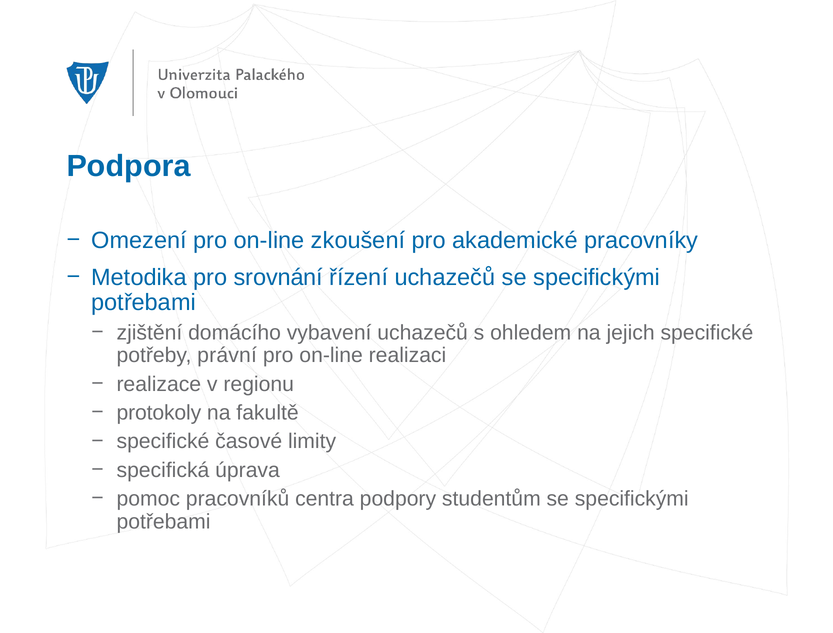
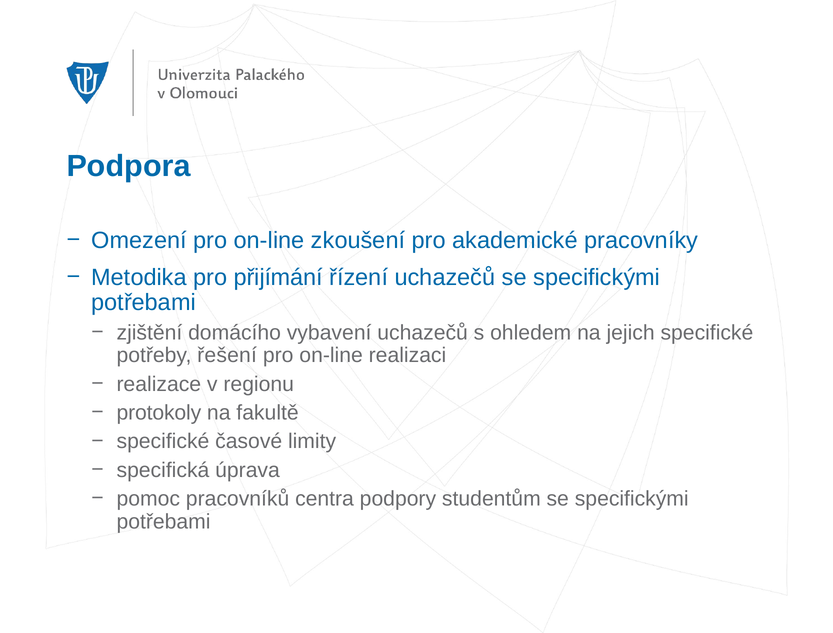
srovnání: srovnání -> přijímání
právní: právní -> řešení
